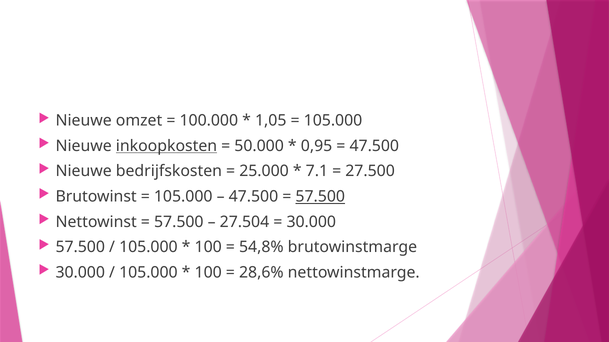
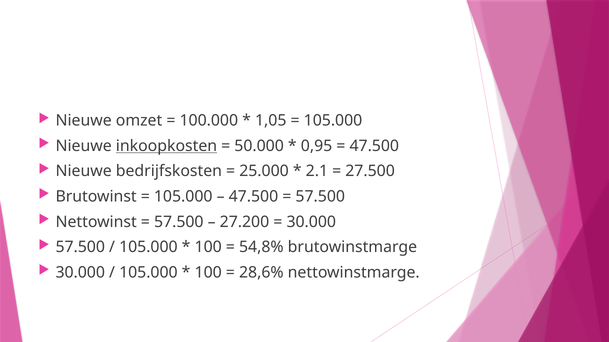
7.1: 7.1 -> 2.1
57.500 at (320, 197) underline: present -> none
27.504: 27.504 -> 27.200
